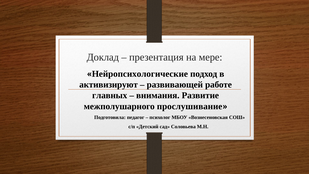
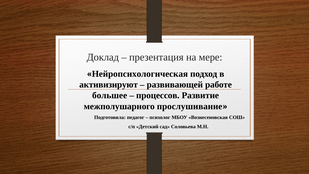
Нейропсихологические: Нейропсихологические -> Нейропсихологическая
главных: главных -> большее
внимания: внимания -> процессов
